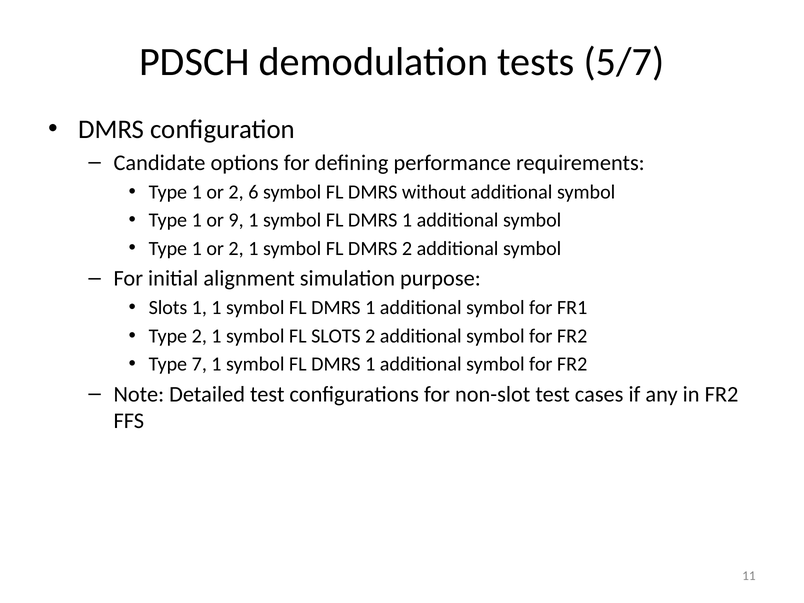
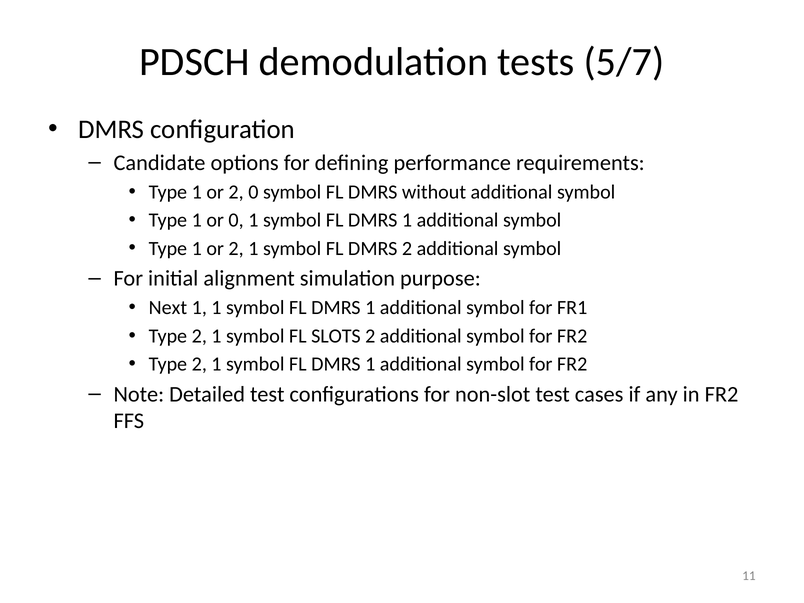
2 6: 6 -> 0
or 9: 9 -> 0
Slots at (168, 308): Slots -> Next
7 at (199, 364): 7 -> 2
